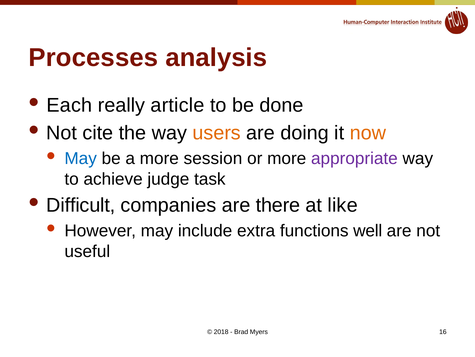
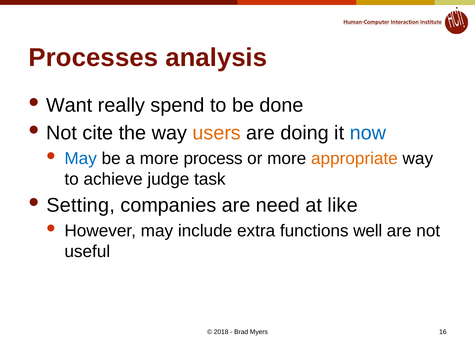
Each: Each -> Want
article: article -> spend
now colour: orange -> blue
session: session -> process
appropriate colour: purple -> orange
Difficult: Difficult -> Setting
there: there -> need
